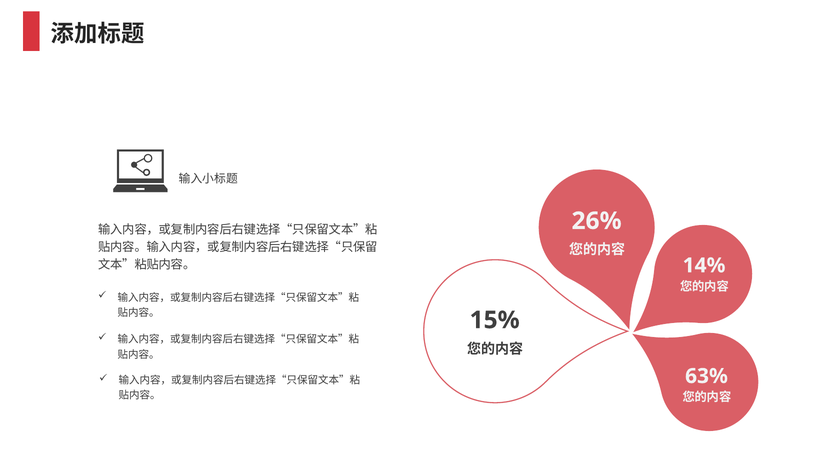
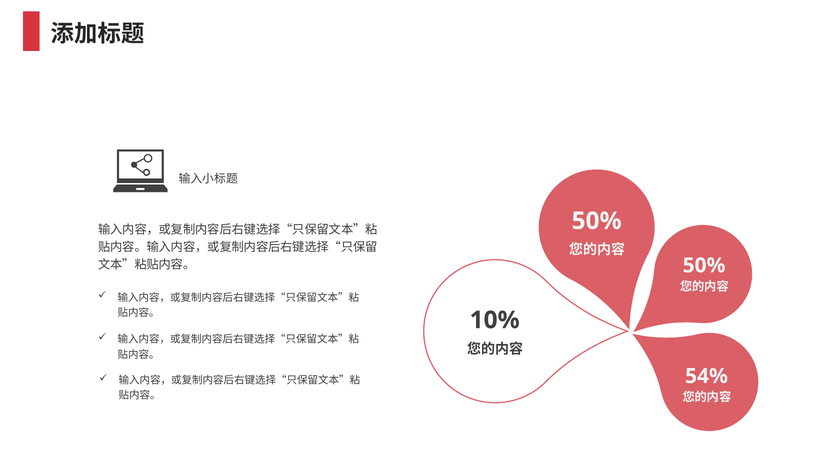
26% at (597, 221): 26% -> 50%
14% at (704, 265): 14% -> 50%
15%: 15% -> 10%
63%: 63% -> 54%
